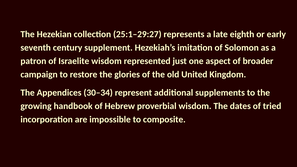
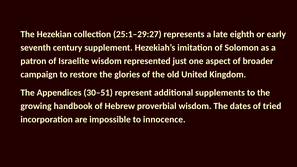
30–34: 30–34 -> 30–51
composite: composite -> innocence
